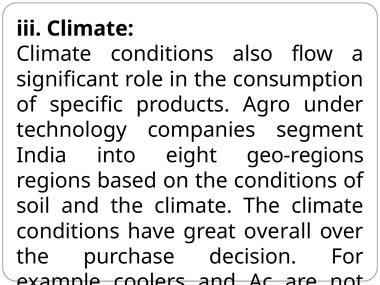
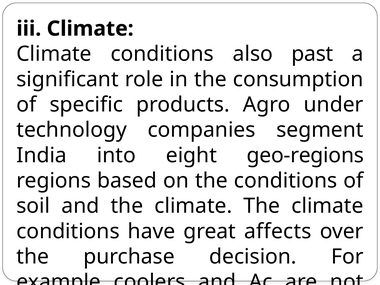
flow: flow -> past
overall: overall -> affects
